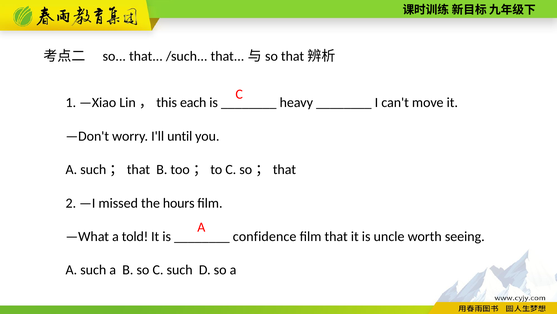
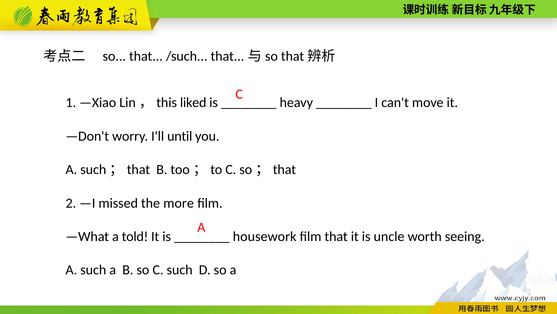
each: each -> liked
hours: hours -> more
confidence: confidence -> housework
